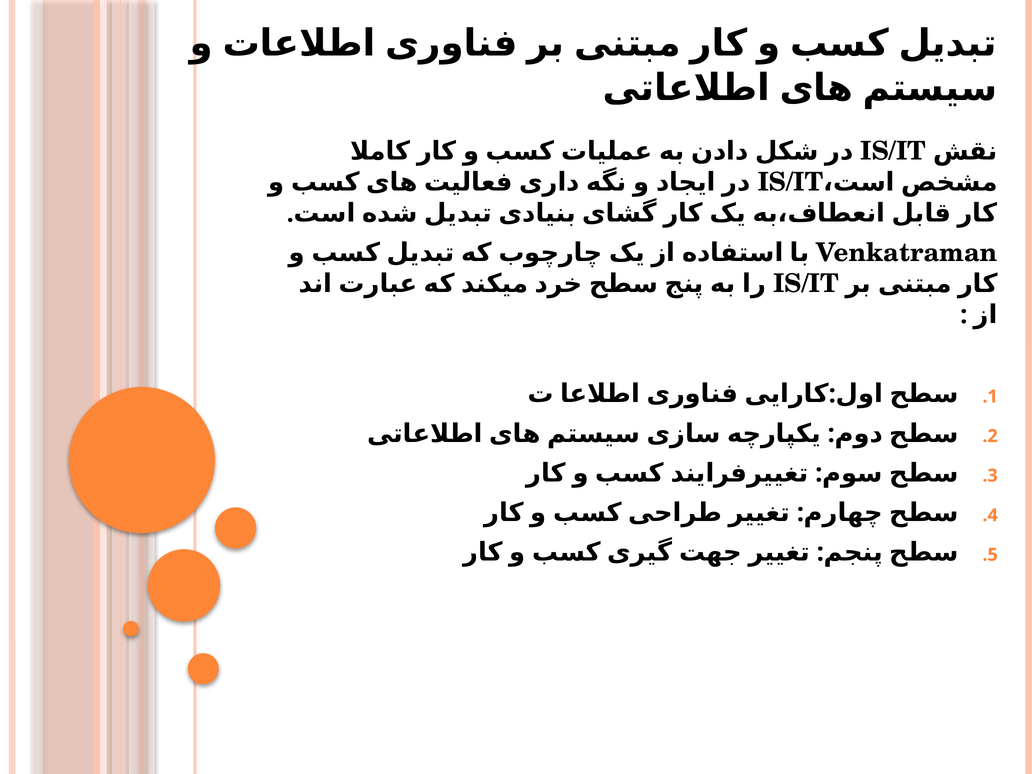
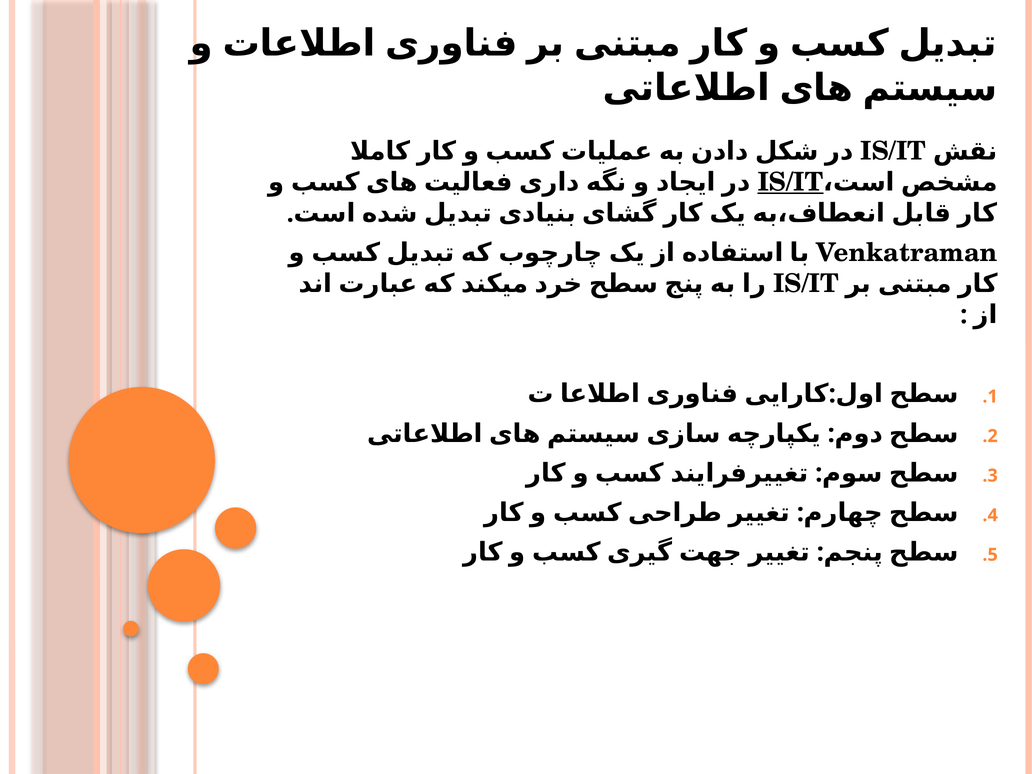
IS/IT at (790, 182) underline: none -> present
